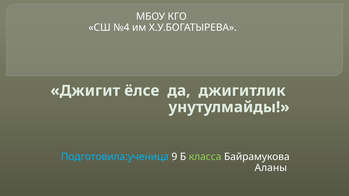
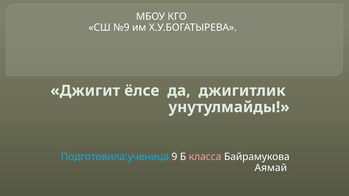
№4: №4 -> №9
класса colour: light green -> pink
Аланы: Аланы -> Аямай
